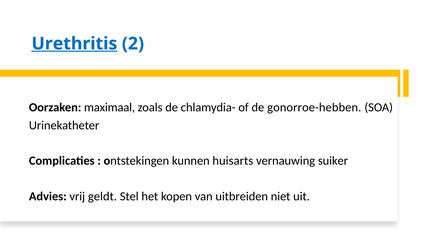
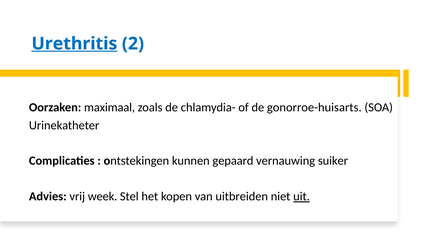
gonorroe-hebben: gonorroe-hebben -> gonorroe-huisarts
huisarts: huisarts -> gepaard
geldt: geldt -> week
uit underline: none -> present
